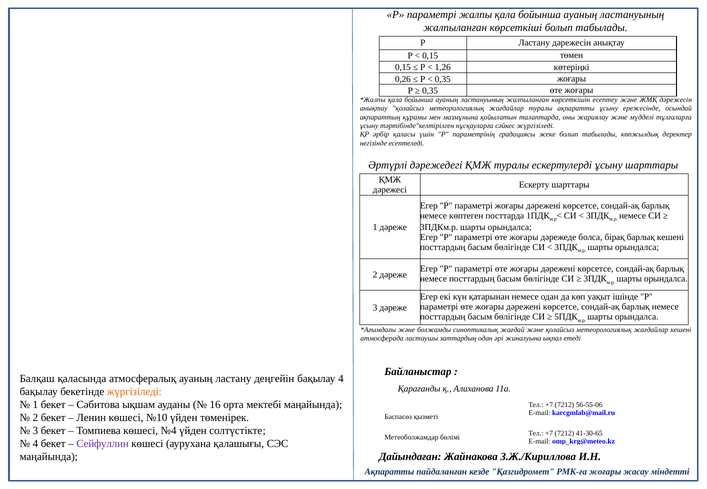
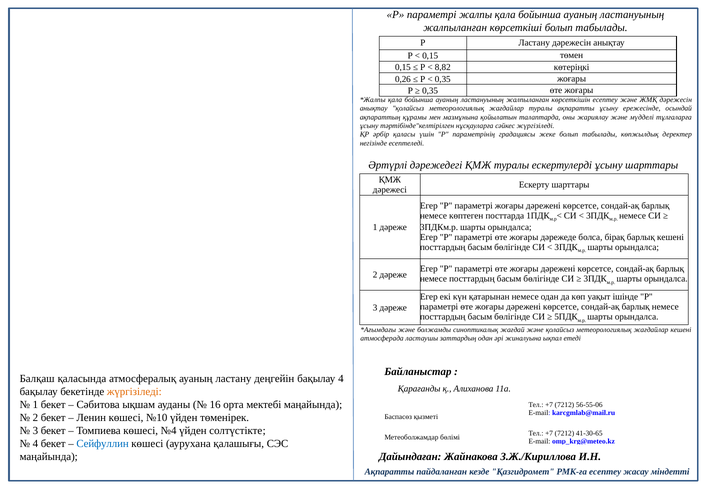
1,26: 1,26 -> 8,82
Сейфуллин colour: purple -> blue
РМК-ға жоғары: жоғары -> есептеу
